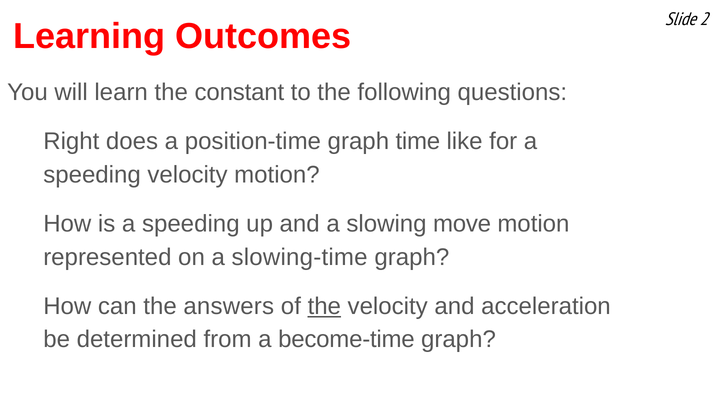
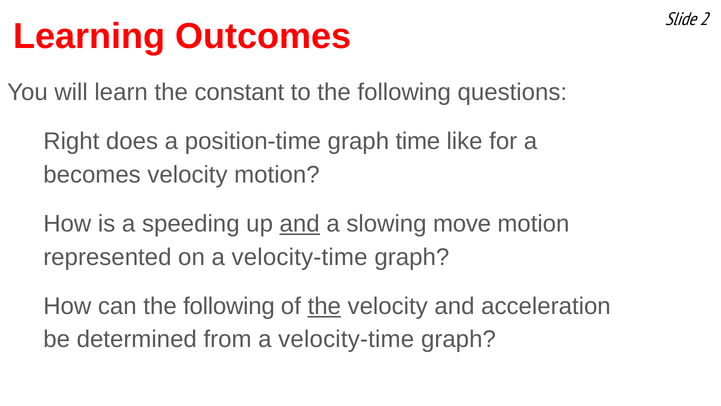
speeding at (92, 175): speeding -> becomes
and at (300, 224) underline: none -> present
on a slowing-time: slowing-time -> velocity-time
can the answers: answers -> following
from a become-time: become-time -> velocity-time
